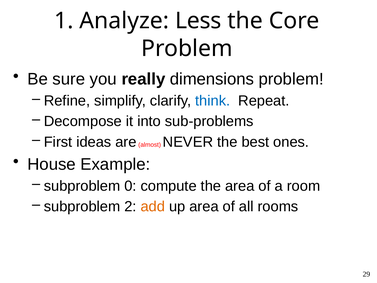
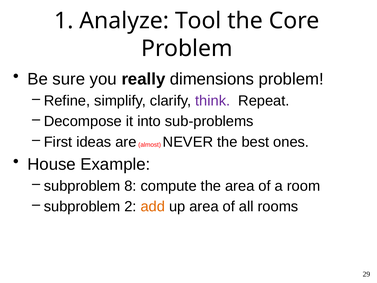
Less: Less -> Tool
think colour: blue -> purple
0: 0 -> 8
